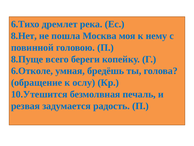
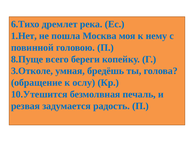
8.Нет: 8.Нет -> 1.Нет
6.Отколе: 6.Отколе -> 3.Отколе
